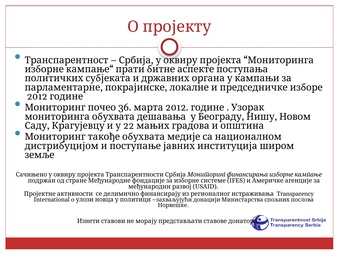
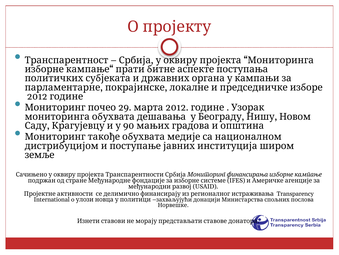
36: 36 -> 29
22: 22 -> 90
